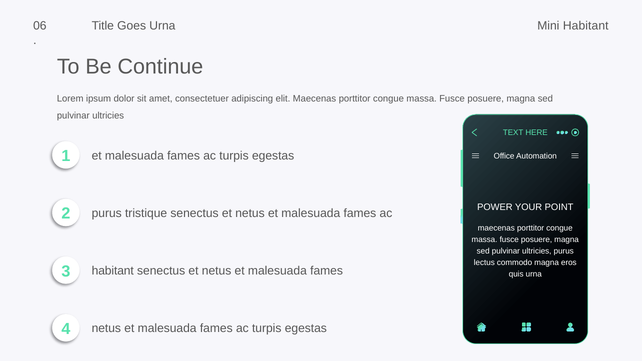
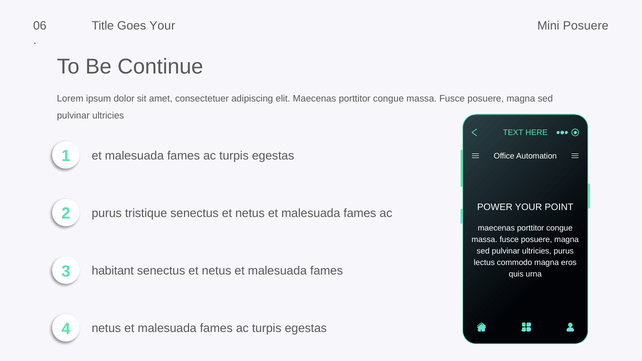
Goes Urna: Urna -> Your
Mini Habitant: Habitant -> Posuere
